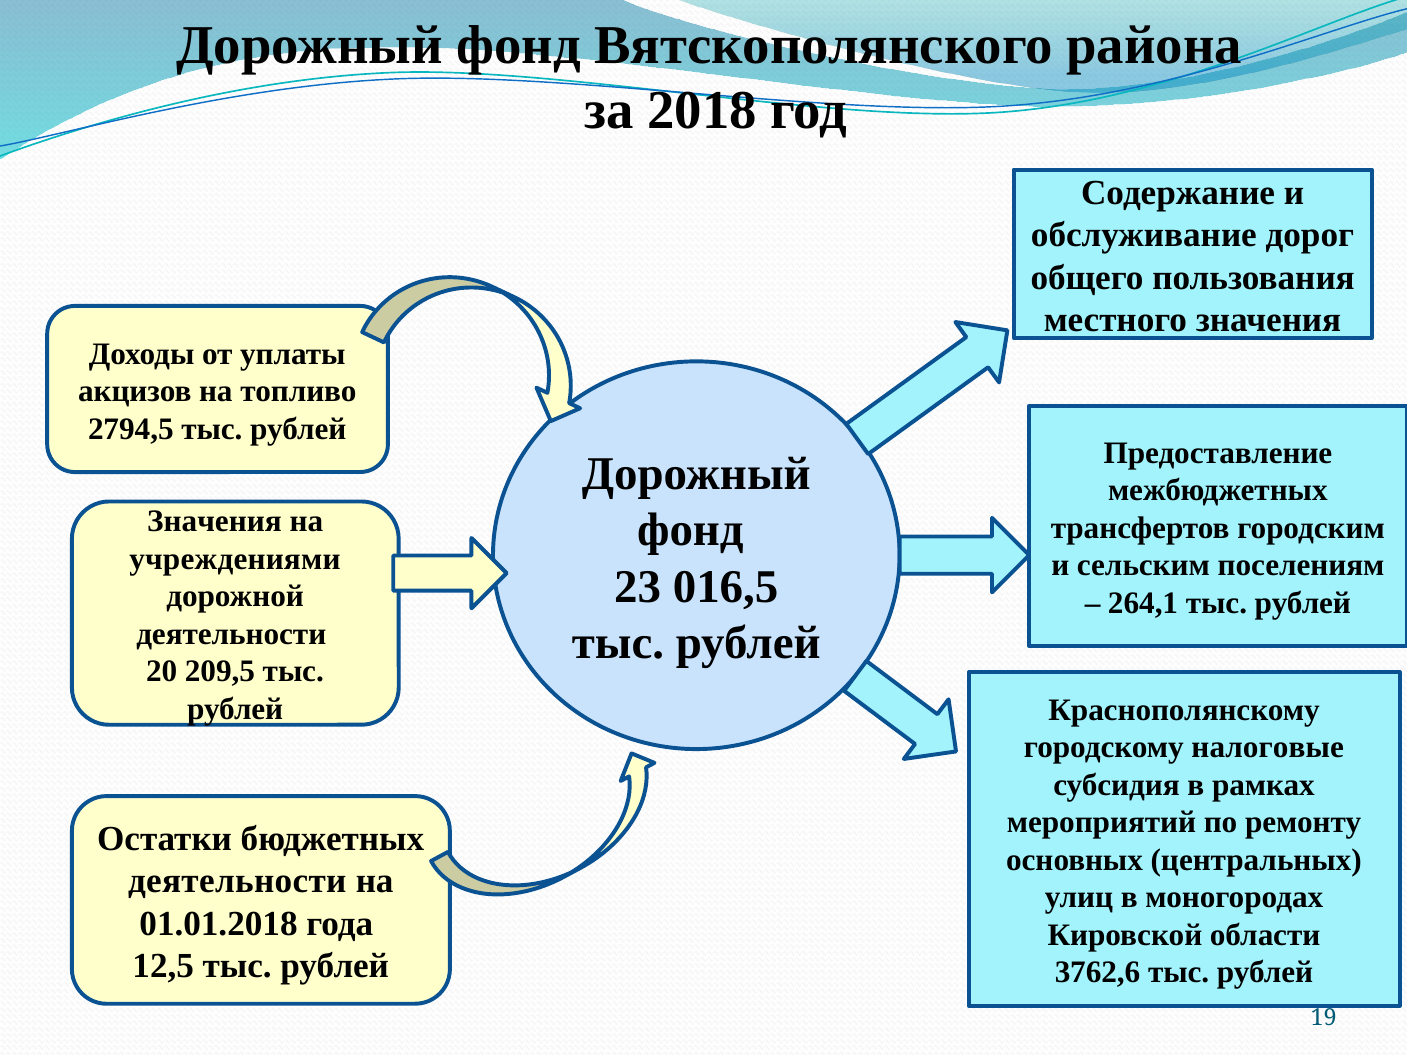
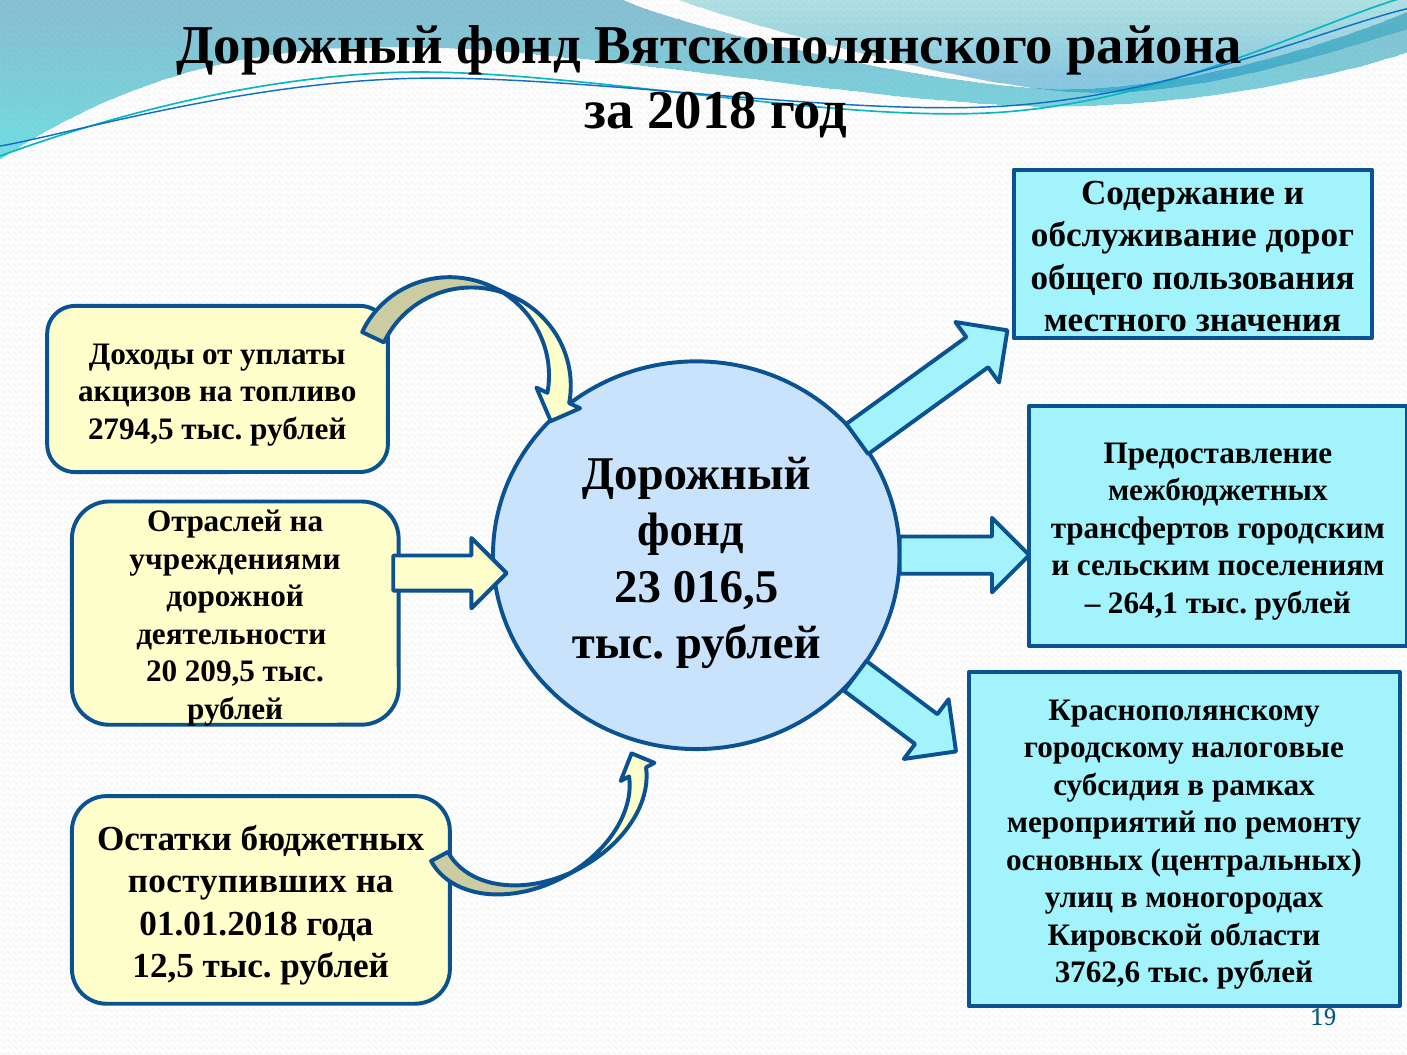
Значения at (214, 522): Значения -> Отраслей
деятельности at (237, 881): деятельности -> поступивших
